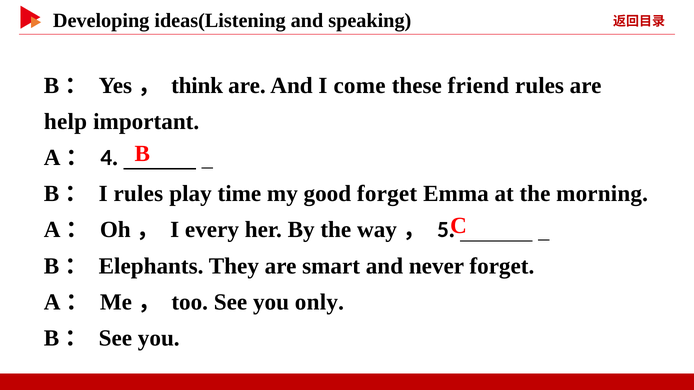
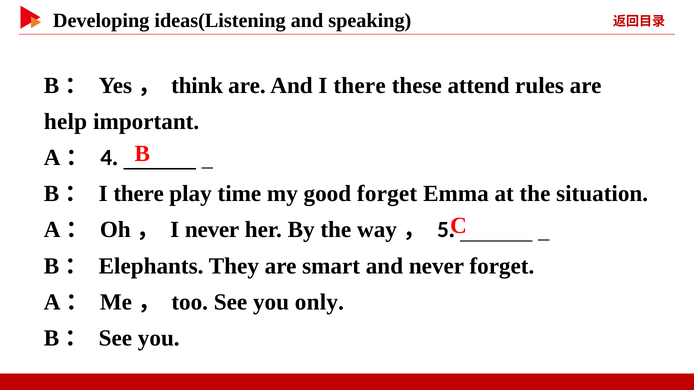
And I come: come -> there
friend: friend -> attend
rules at (138, 194): rules -> there
morning: morning -> situation
I every: every -> never
